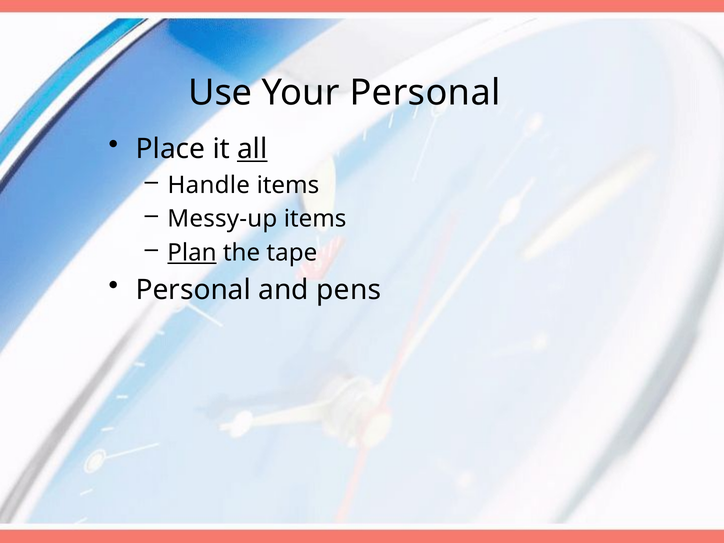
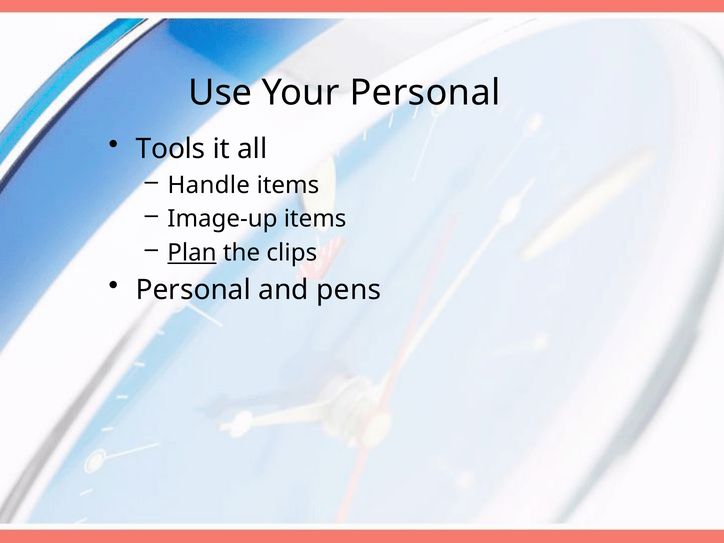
Place: Place -> Tools
all underline: present -> none
Messy-up: Messy-up -> Image-up
tape: tape -> clips
